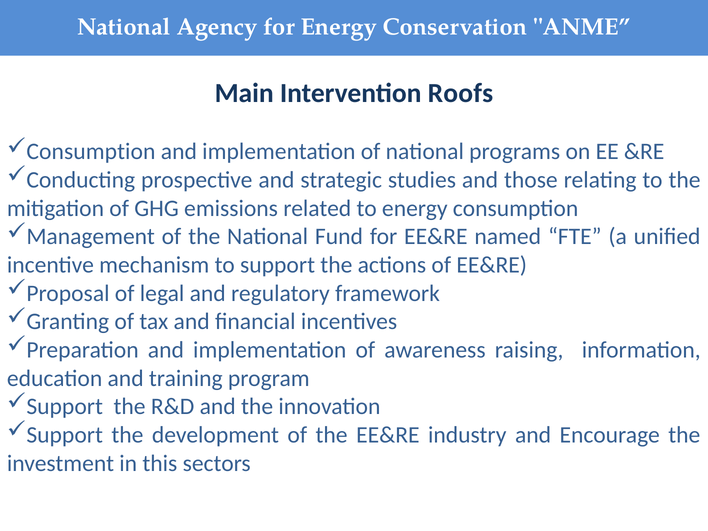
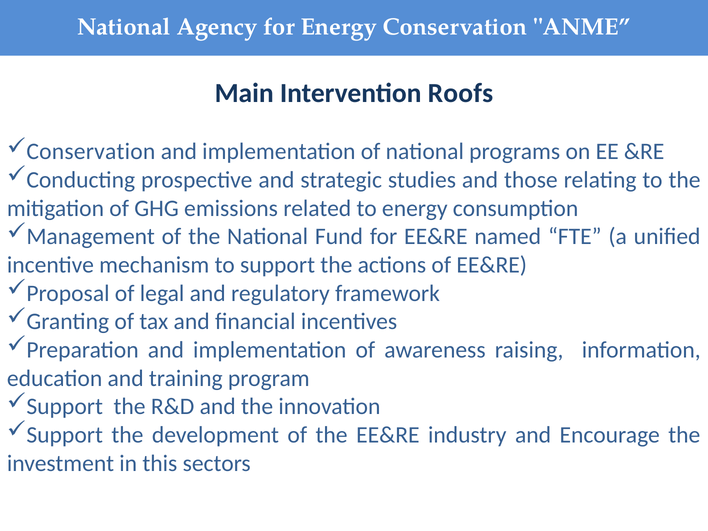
Consumption at (91, 152): Consumption -> Conservation
